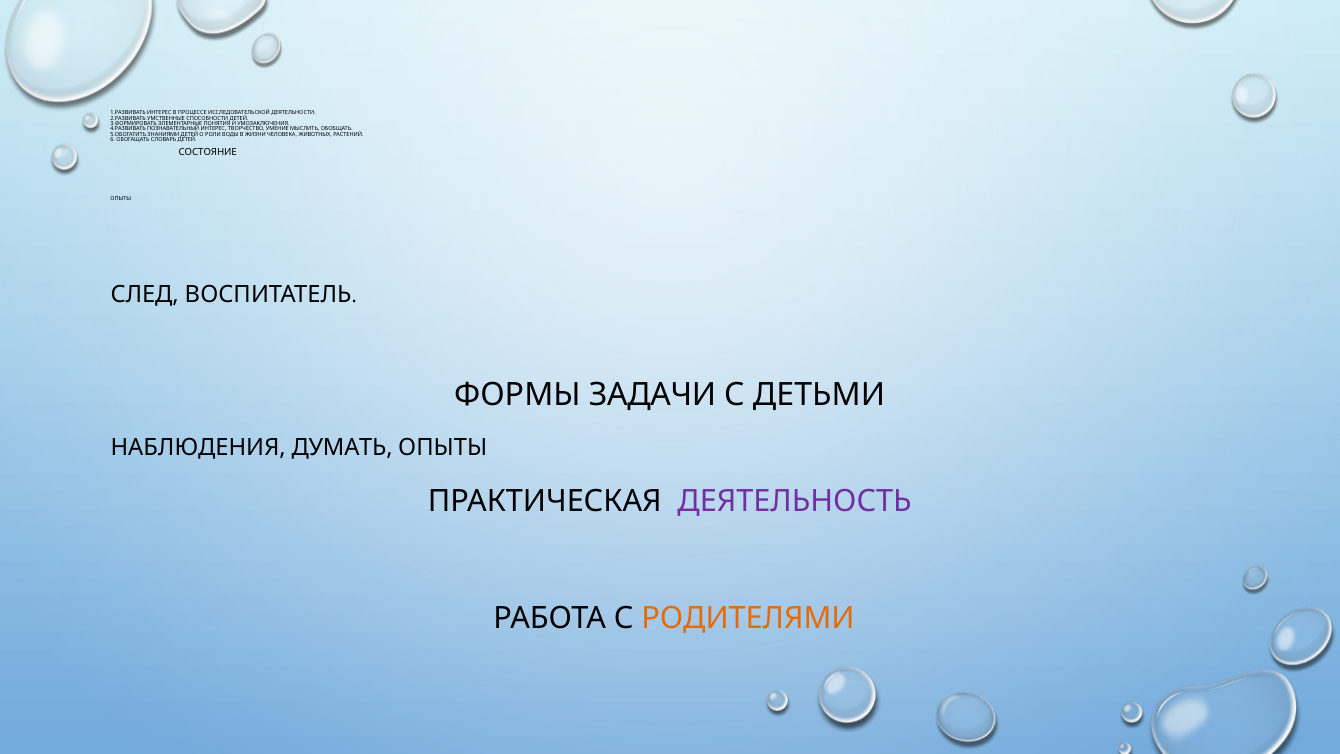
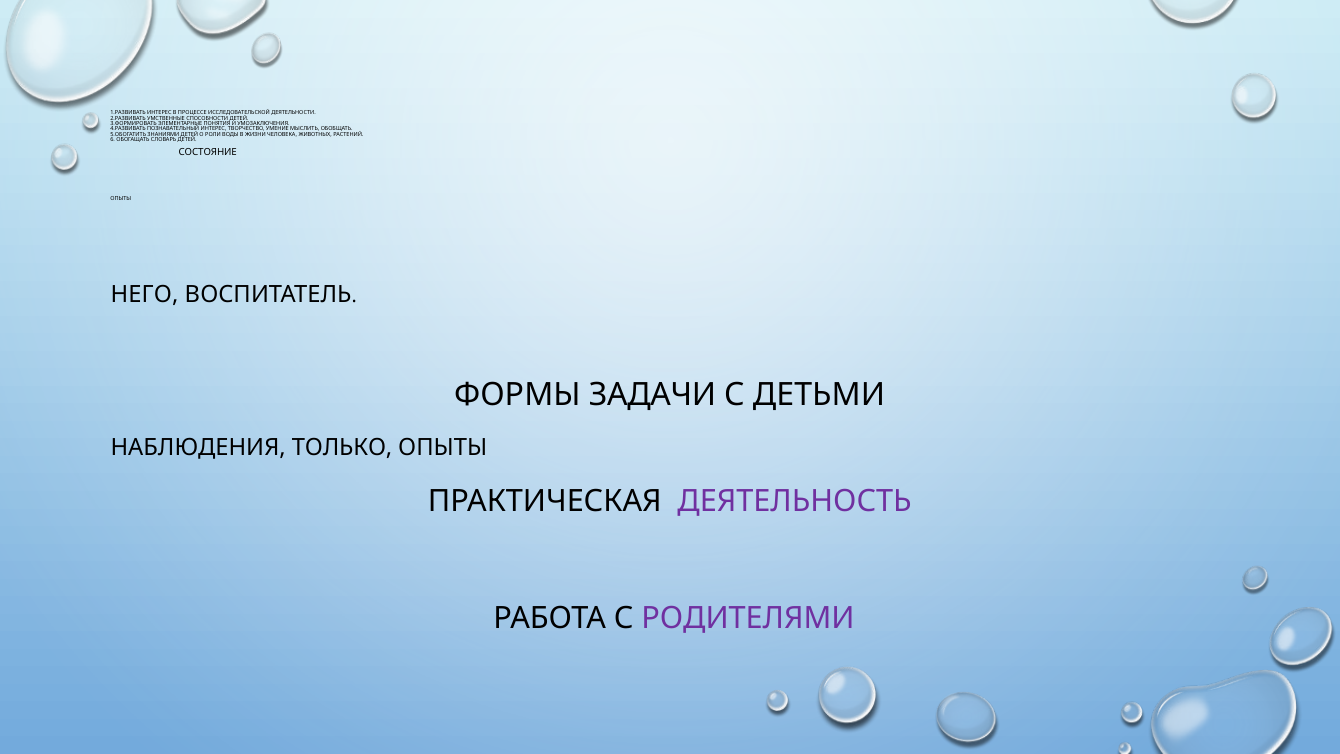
СЛЕД: СЛЕД -> НЕГО
ДУМАТЬ: ДУМАТЬ -> ТОЛЬКО
РОДИТЕЛЯМИ colour: orange -> purple
